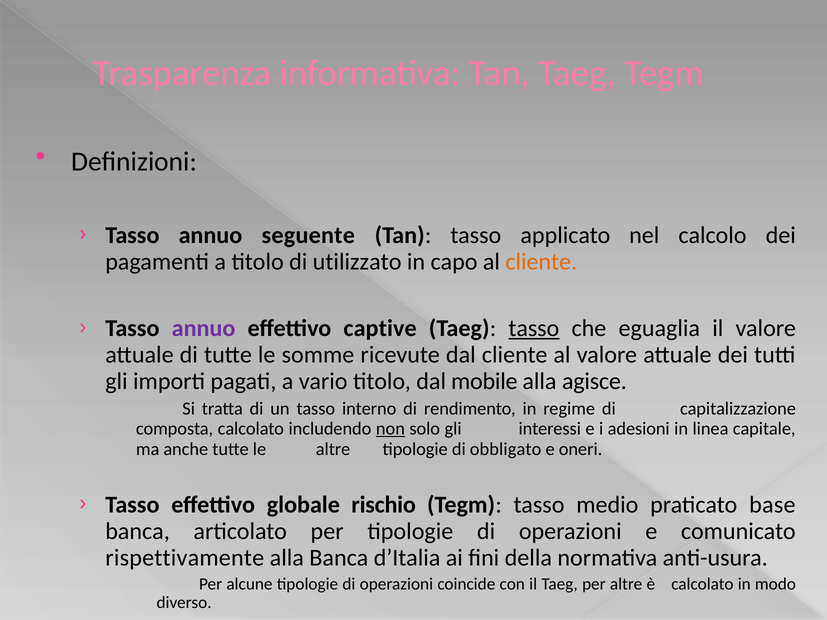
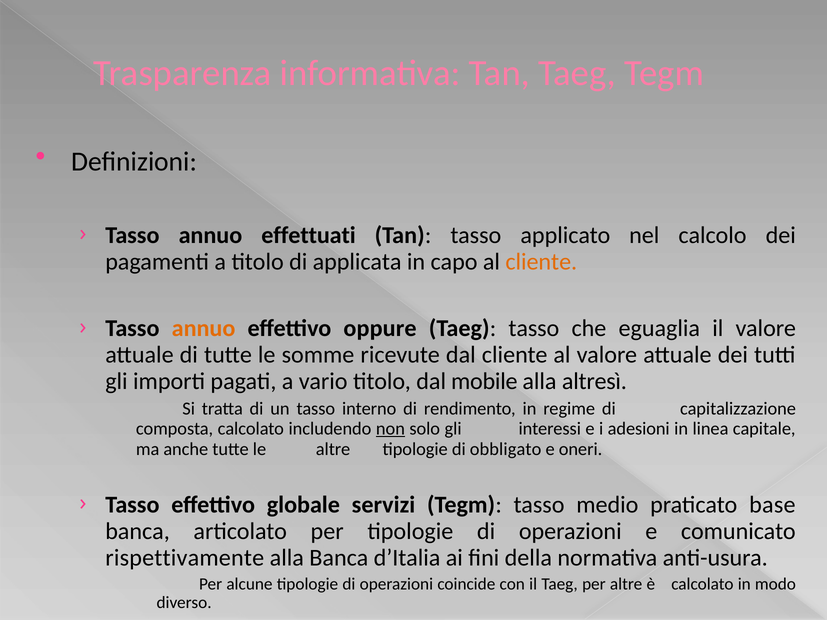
seguente: seguente -> effettuati
utilizzato: utilizzato -> applicata
annuo at (204, 329) colour: purple -> orange
captive: captive -> oppure
tasso at (534, 329) underline: present -> none
agisce: agisce -> altresì
rischio: rischio -> servizi
